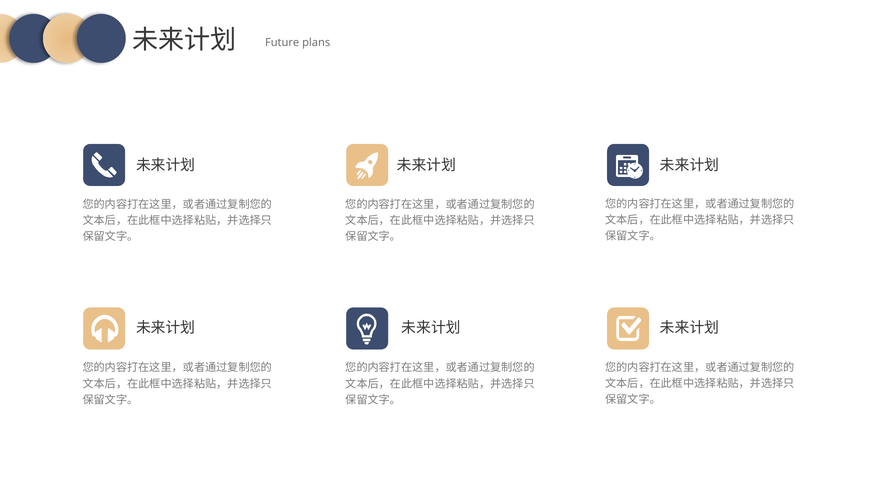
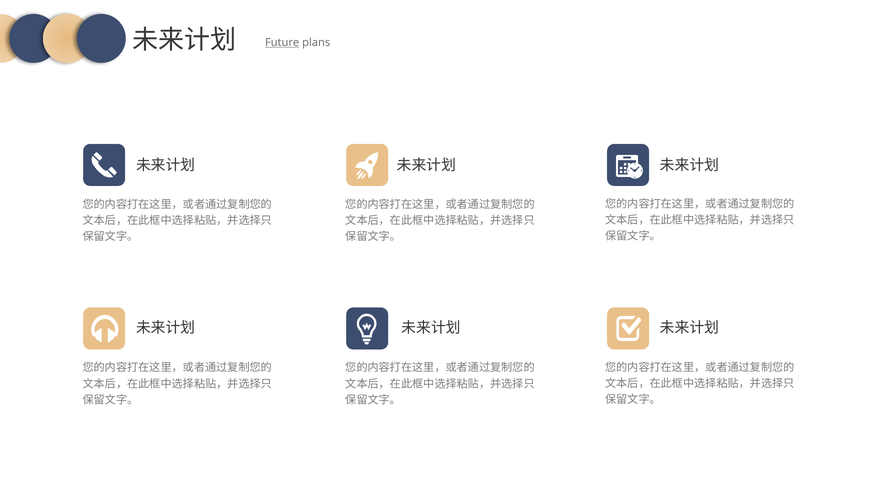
Future underline: none -> present
